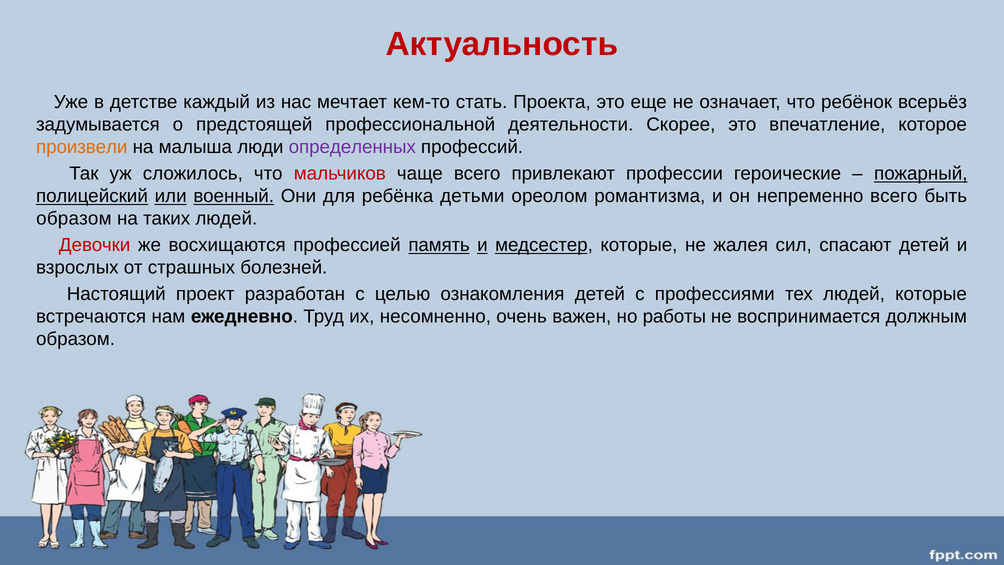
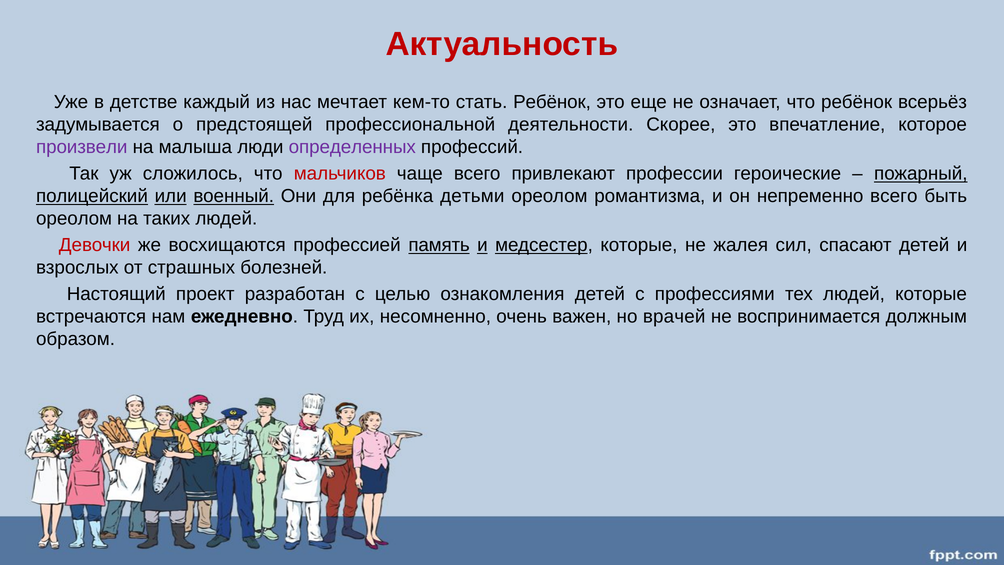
стать Проекта: Проекта -> Ребёнок
произвели colour: orange -> purple
образом at (74, 219): образом -> ореолом
работы: работы -> врачей
